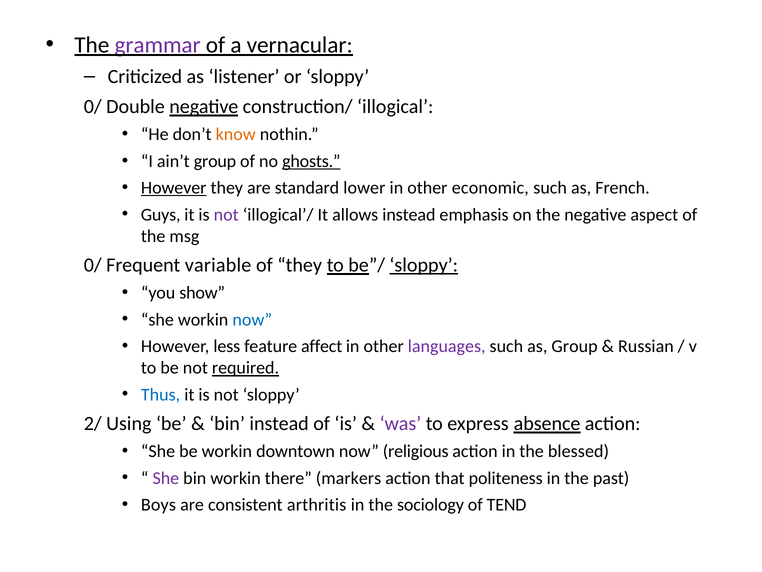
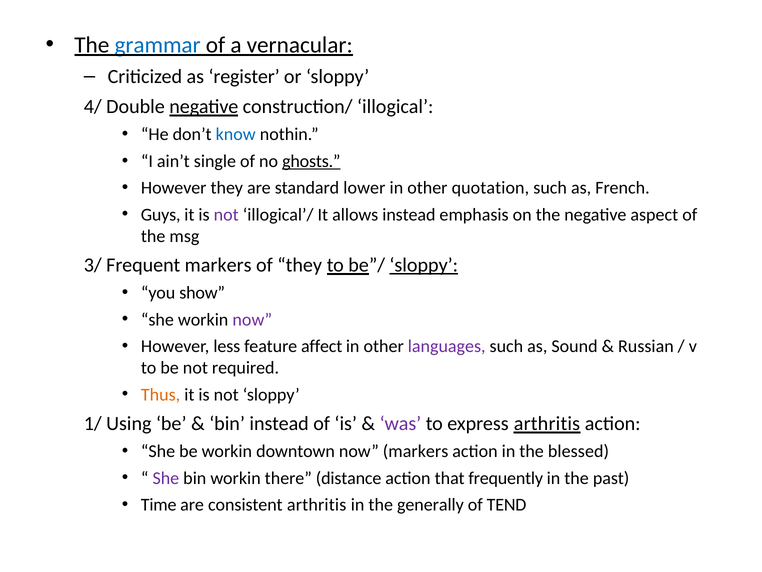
grammar colour: purple -> blue
listener: listener -> register
0/ at (93, 107): 0/ -> 4/
know colour: orange -> blue
ain’t group: group -> single
However at (174, 188) underline: present -> none
economic: economic -> quotation
0/ at (93, 265): 0/ -> 3/
Frequent variable: variable -> markers
now at (252, 319) colour: blue -> purple
as Group: Group -> Sound
required underline: present -> none
Thus colour: blue -> orange
2/: 2/ -> 1/
express absence: absence -> arthritis
now religious: religious -> markers
markers: markers -> distance
politeness: politeness -> frequently
Boys: Boys -> Time
sociology: sociology -> generally
